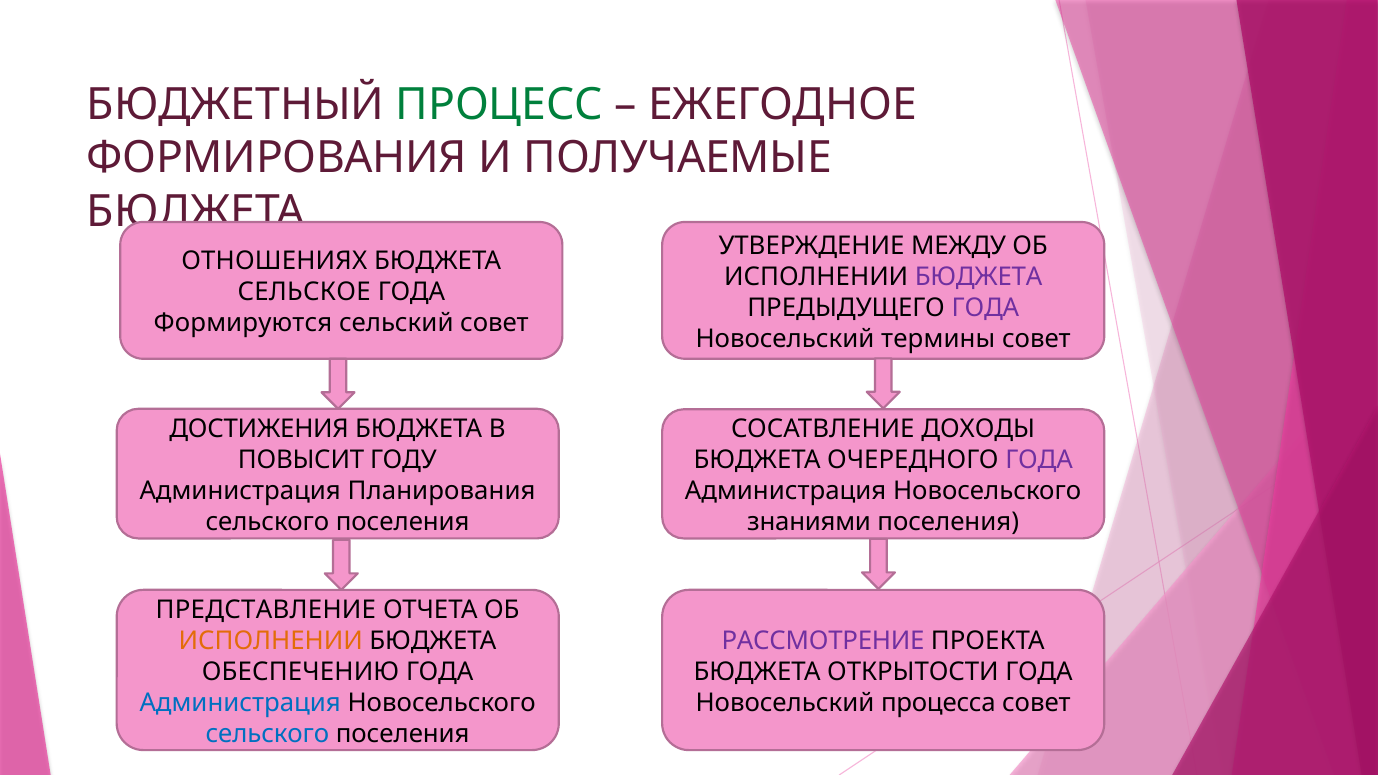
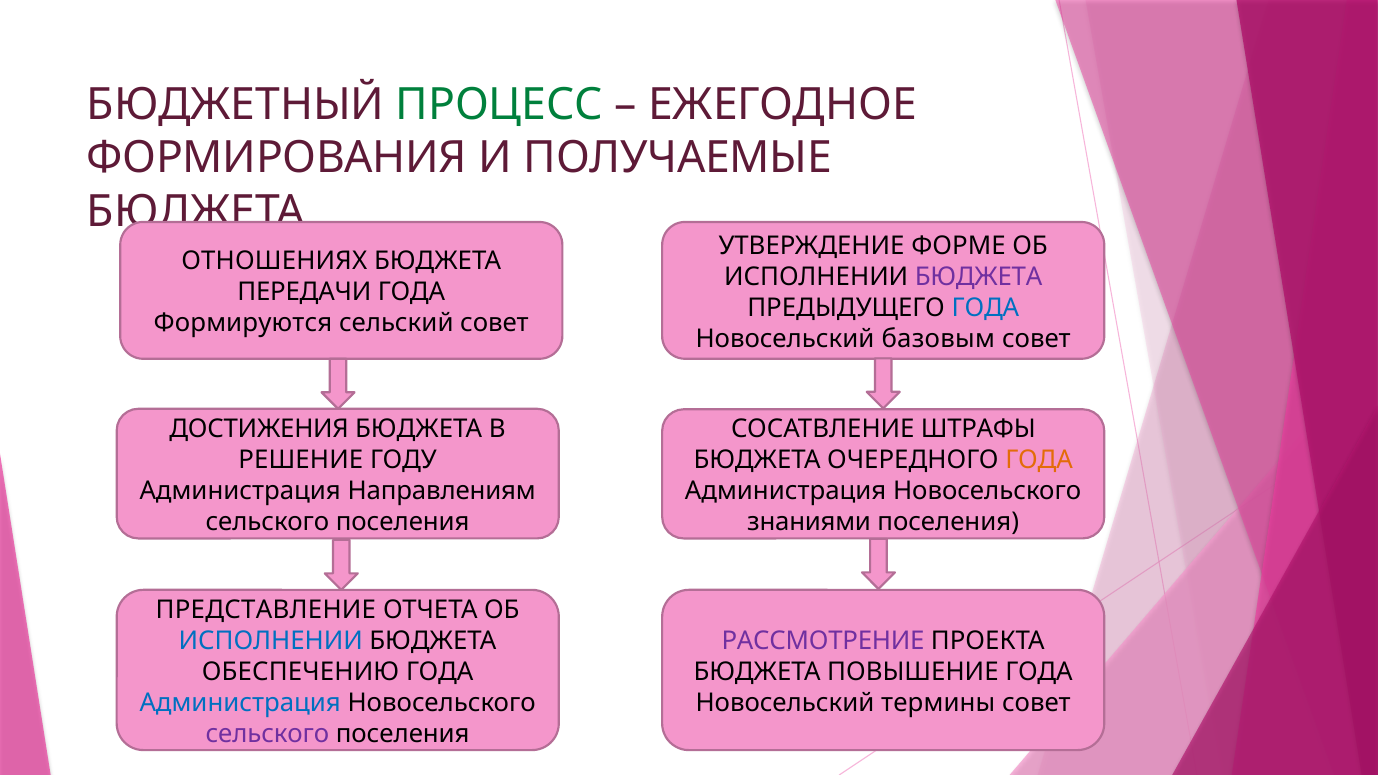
МЕЖДУ: МЕЖДУ -> ФОРМЕ
СЕЛЬСКОЕ: СЕЛЬСКОЕ -> ПЕРЕДАЧИ
ГОДА at (985, 308) colour: purple -> blue
термины: термины -> базовым
ДОХОДЫ: ДОХОДЫ -> ШТРАФЫ
ПОВЫСИТ: ПОВЫСИТ -> РЕШЕНИЕ
ГОДА at (1039, 460) colour: purple -> orange
Планирования: Планирования -> Направлениям
ИСПОЛНЕНИИ at (271, 641) colour: orange -> blue
ОТКРЫТОСТИ: ОТКРЫТОСТИ -> ПОВЫШЕНИЕ
процесса: процесса -> термины
сельского at (267, 734) colour: blue -> purple
